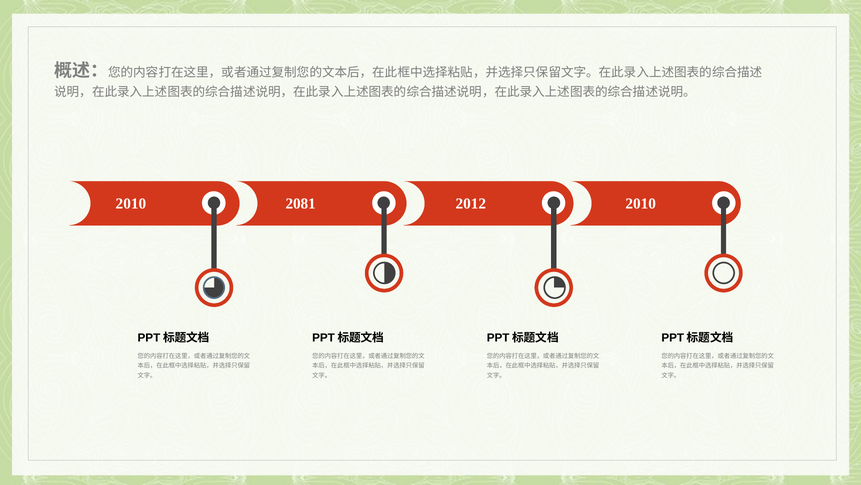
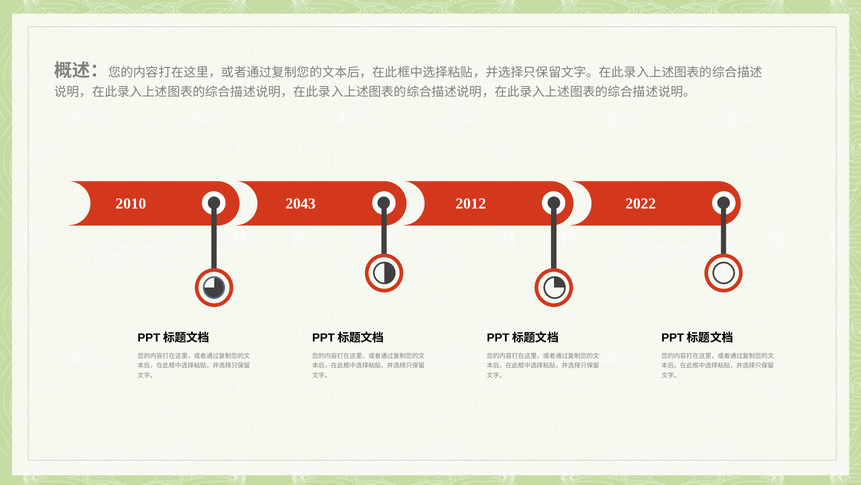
2081: 2081 -> 2043
2012 2010: 2010 -> 2022
